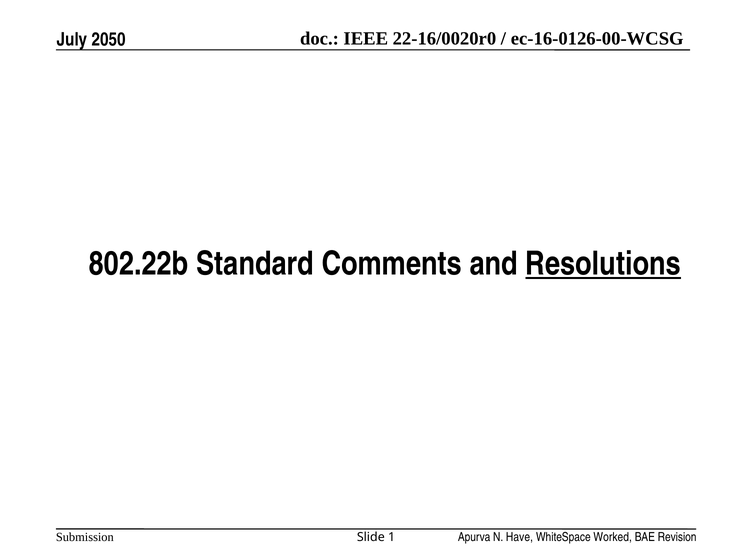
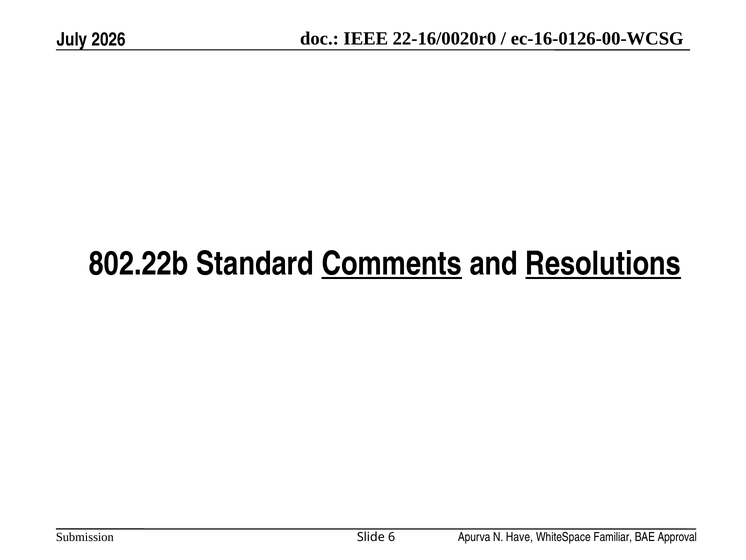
2050: 2050 -> 2026
Comments underline: none -> present
Worked: Worked -> Familiar
Revision: Revision -> Approval
1: 1 -> 6
